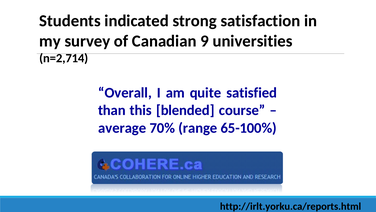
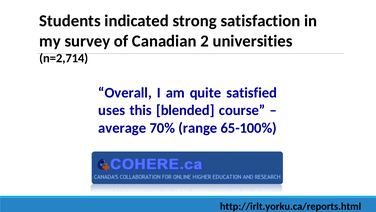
9: 9 -> 2
than: than -> uses
